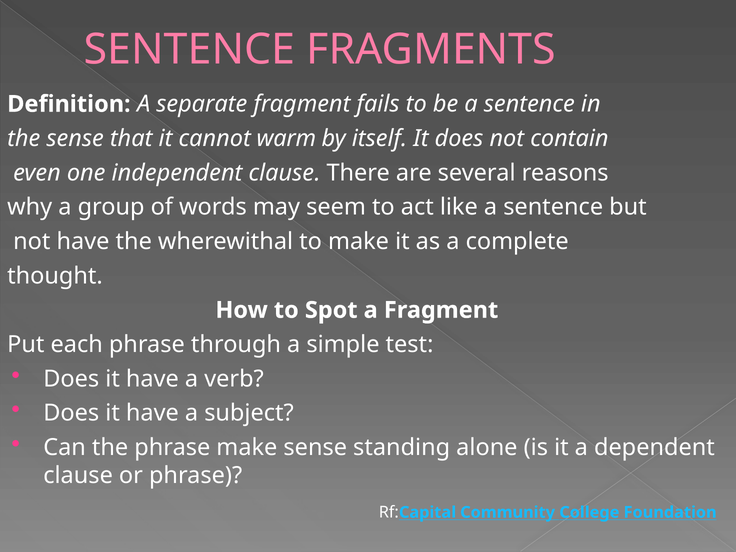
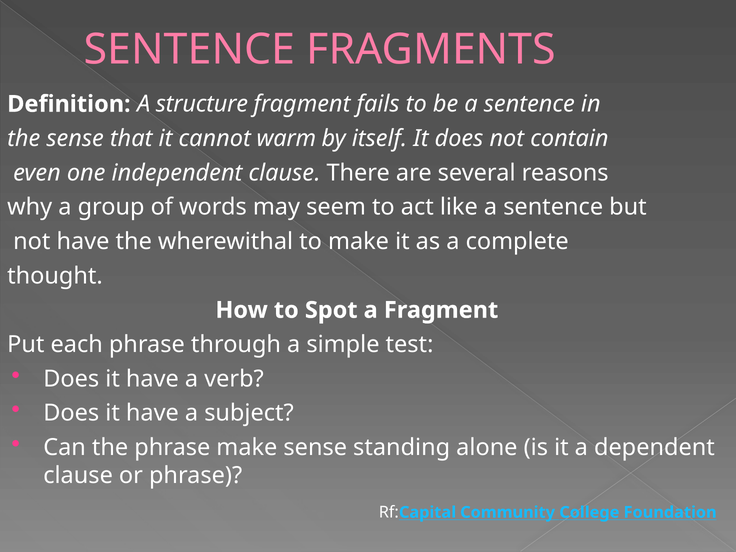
separate: separate -> structure
